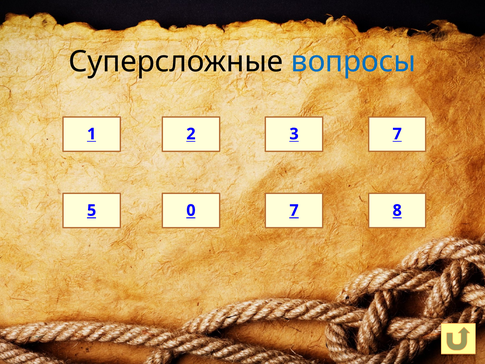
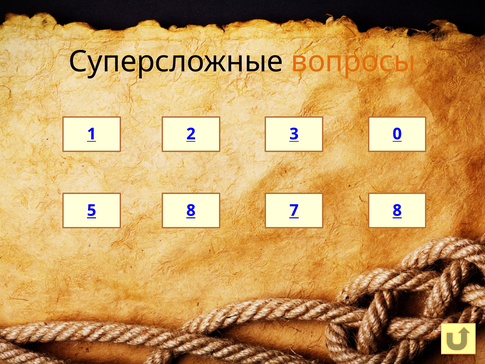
вопросы colour: blue -> orange
2 7: 7 -> 0
5 0: 0 -> 8
